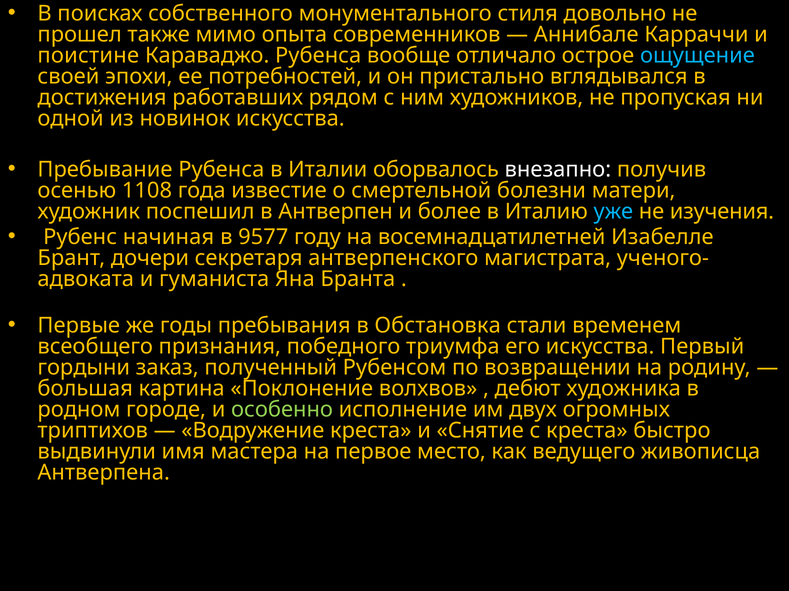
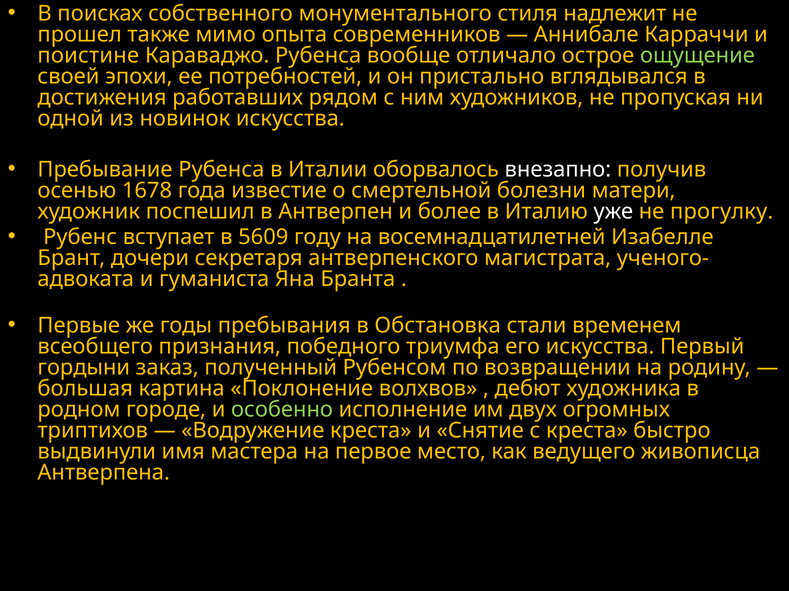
довольно: довольно -> надлежит
ощущение colour: light blue -> light green
1108: 1108 -> 1678
уже colour: light blue -> white
изучения: изучения -> прогулку
начиная: начиная -> вступает
9577: 9577 -> 5609
